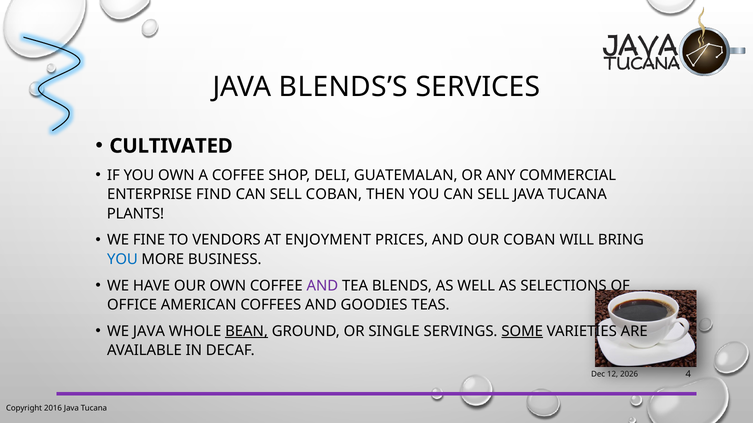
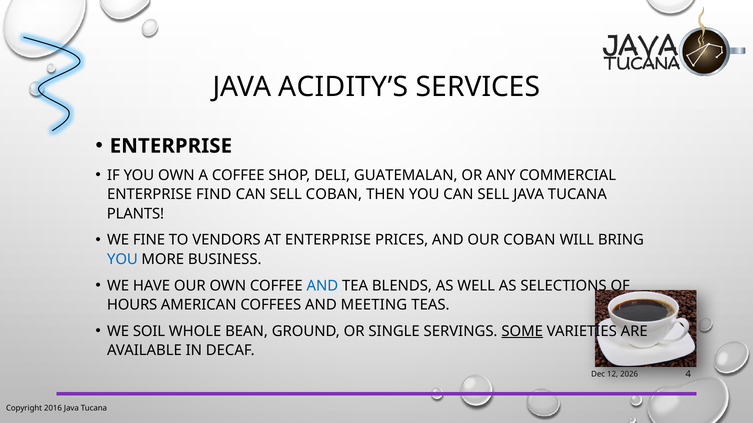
BLENDS’S: BLENDS’S -> ACIDITY’S
CULTIVATED at (171, 146): CULTIVATED -> ENTERPRISE
AT ENJOYMENT: ENJOYMENT -> ENTERPRISE
AND at (322, 286) colour: purple -> blue
OFFICE: OFFICE -> HOURS
GOODIES: GOODIES -> MEETING
WE JAVA: JAVA -> SOIL
BEAN underline: present -> none
